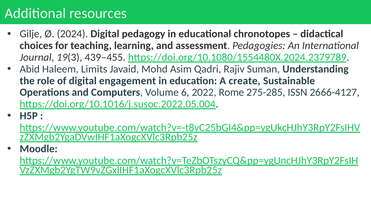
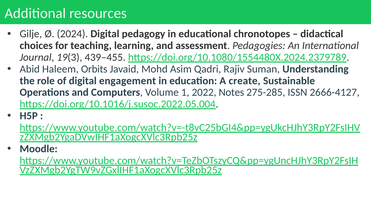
Limits: Limits -> Orbits
6: 6 -> 1
Rome: Rome -> Notes
